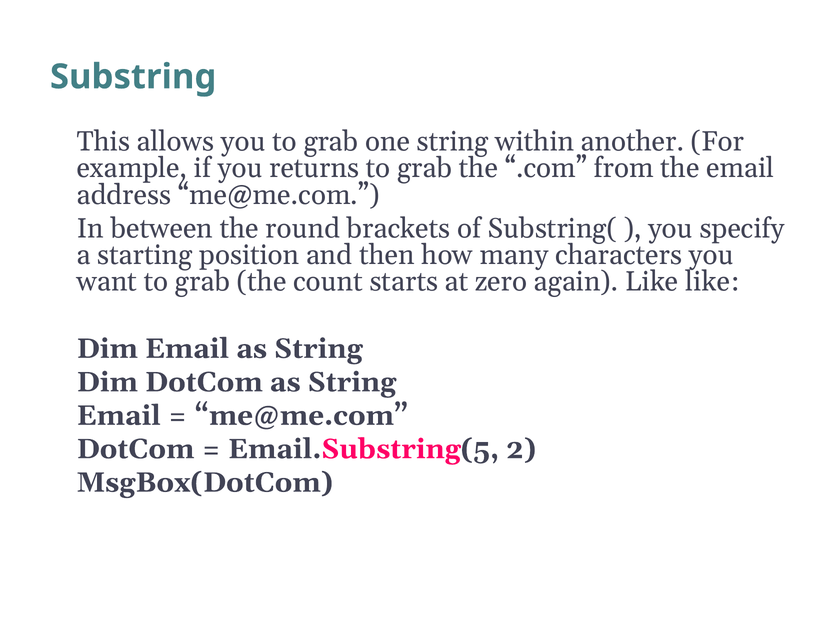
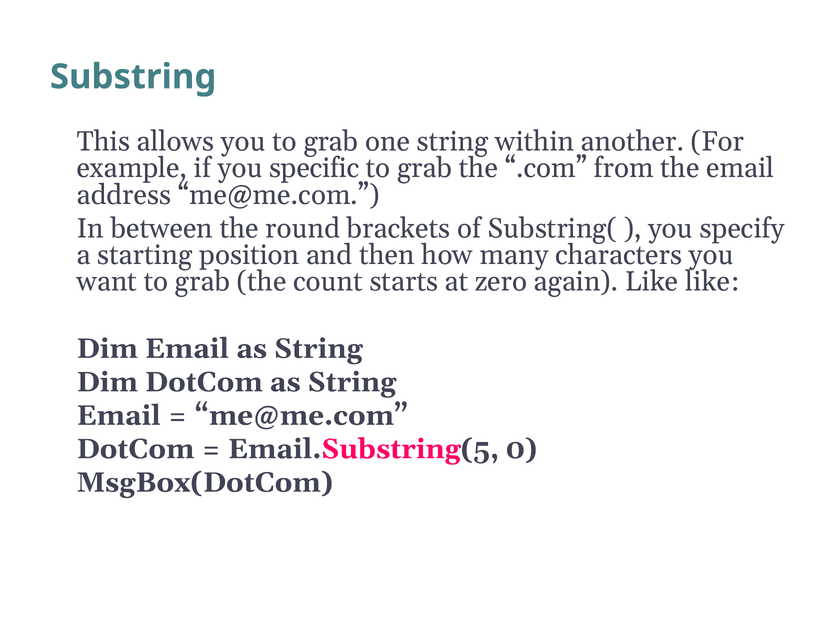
returns: returns -> specific
2: 2 -> 0
